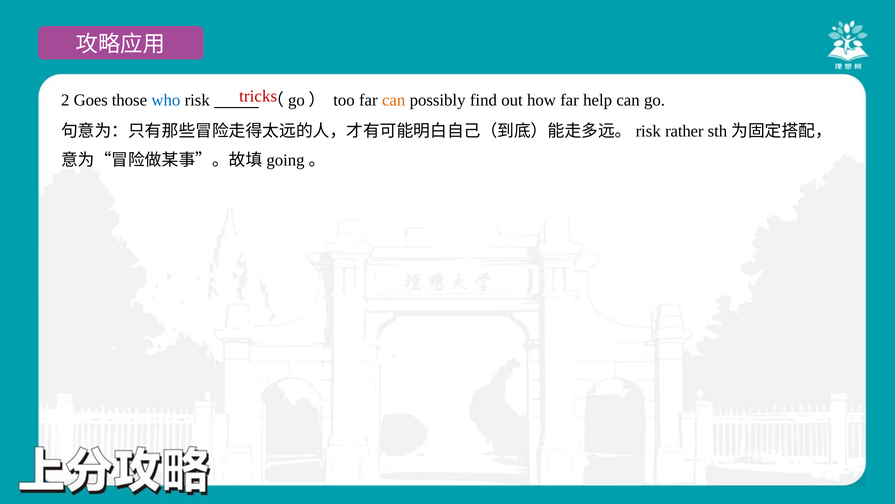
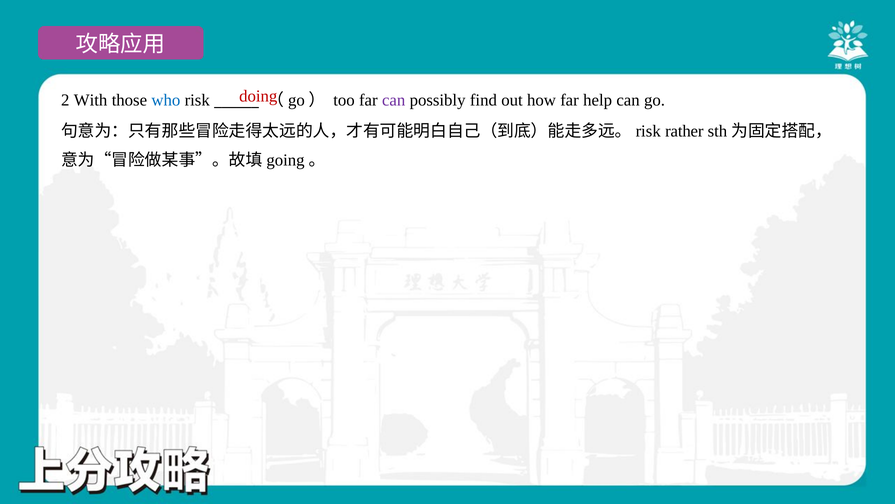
tricks: tricks -> doing
Goes: Goes -> With
can at (394, 100) colour: orange -> purple
